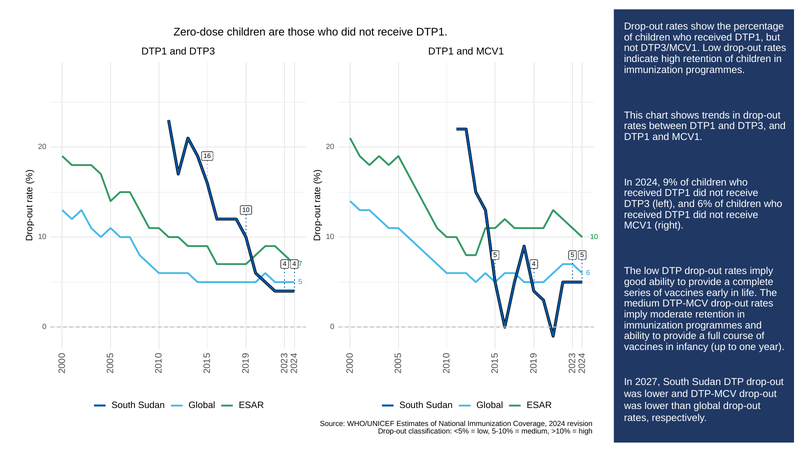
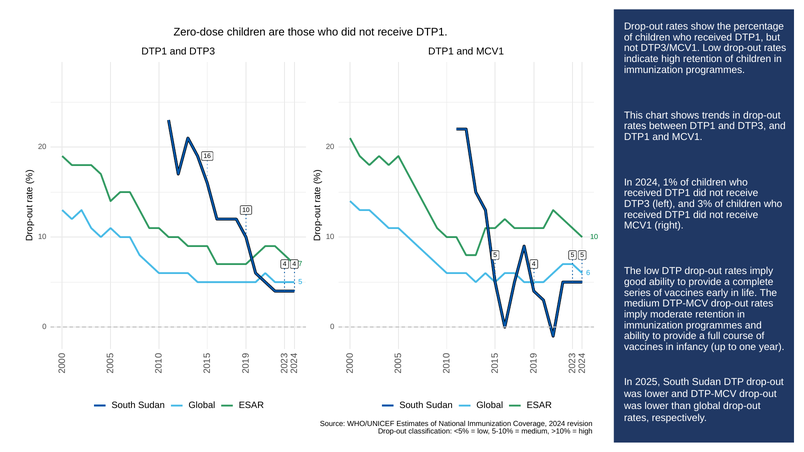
9%: 9% -> 1%
6%: 6% -> 3%
2027: 2027 -> 2025
